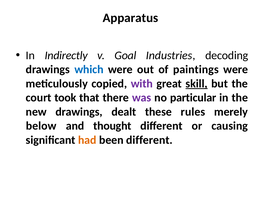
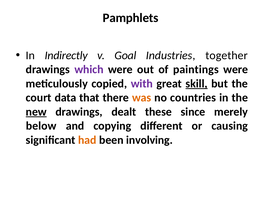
Apparatus: Apparatus -> Pamphlets
decoding: decoding -> together
which colour: blue -> purple
took: took -> data
was colour: purple -> orange
particular: particular -> countries
new underline: none -> present
rules: rules -> since
thought: thought -> copying
been different: different -> involving
